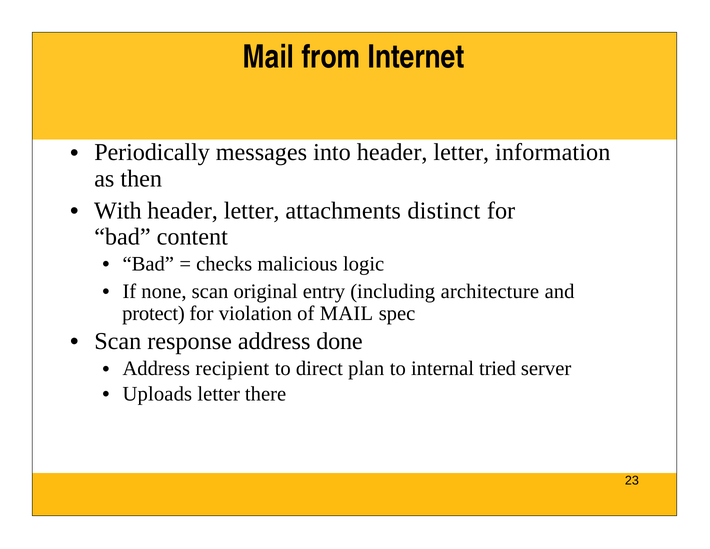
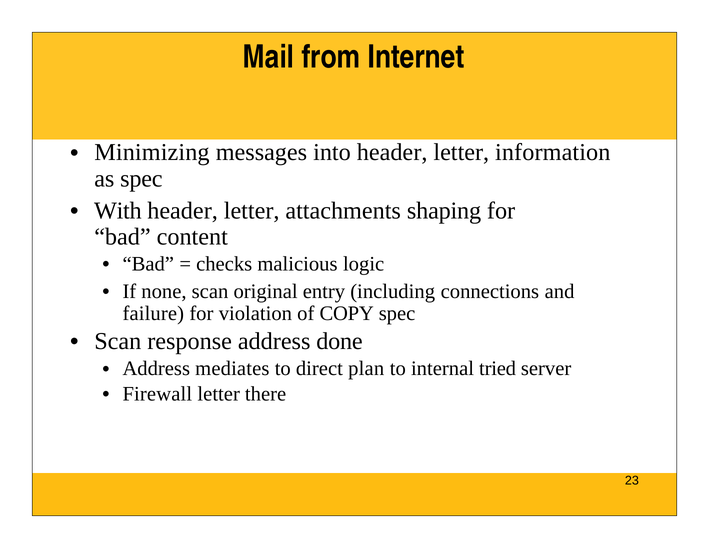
Periodically: Periodically -> Minimizing
as then: then -> spec
distinct: distinct -> shaping
architecture: architecture -> connections
protect: protect -> failure
of MAIL: MAIL -> COPY
recipient: recipient -> mediates
Uploads: Uploads -> Firewall
